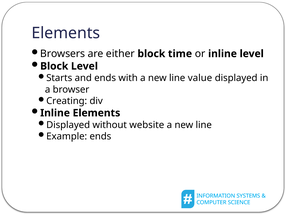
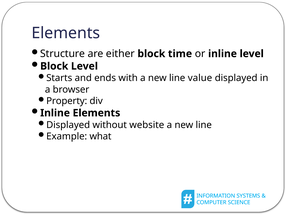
Browsers: Browsers -> Structure
Creating: Creating -> Property
Example ends: ends -> what
